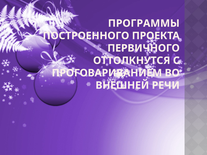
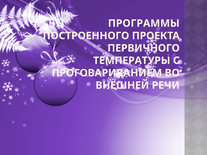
ОТТОЛКНУТСЯ: ОТТОЛКНУТСЯ -> ТЕМПЕРАТУРЫ
